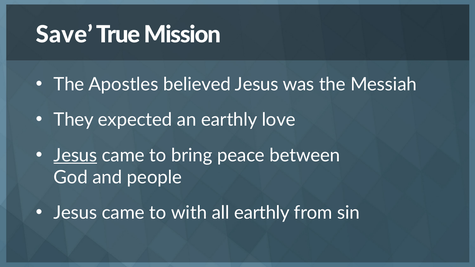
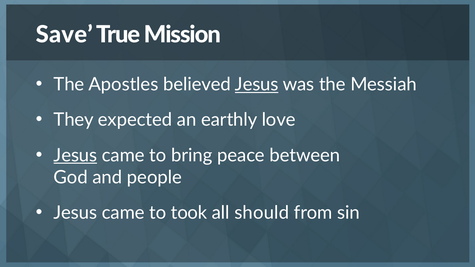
Jesus at (257, 85) underline: none -> present
with: with -> took
all earthly: earthly -> should
